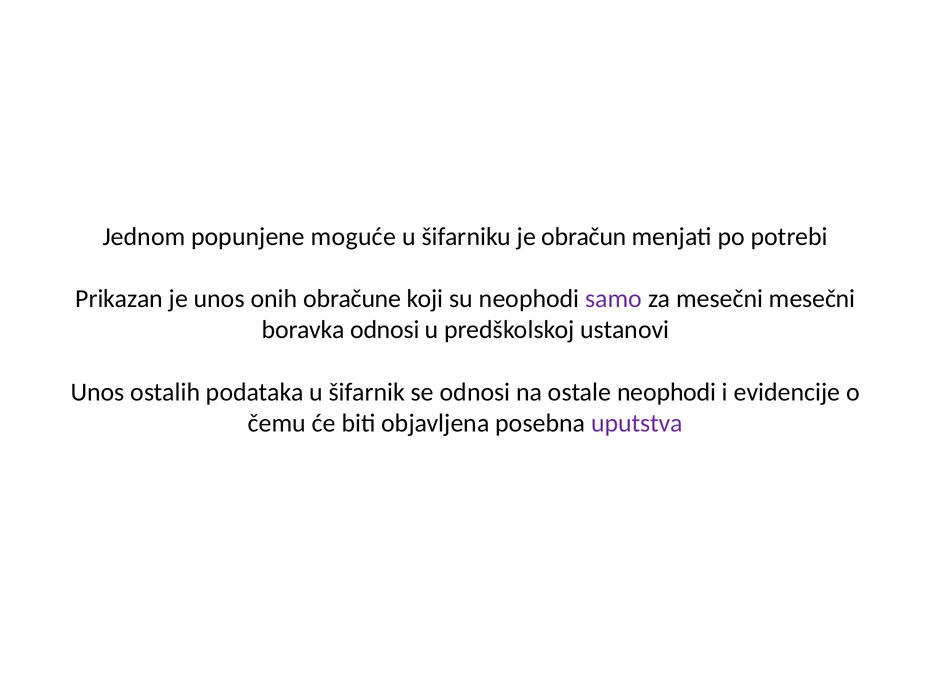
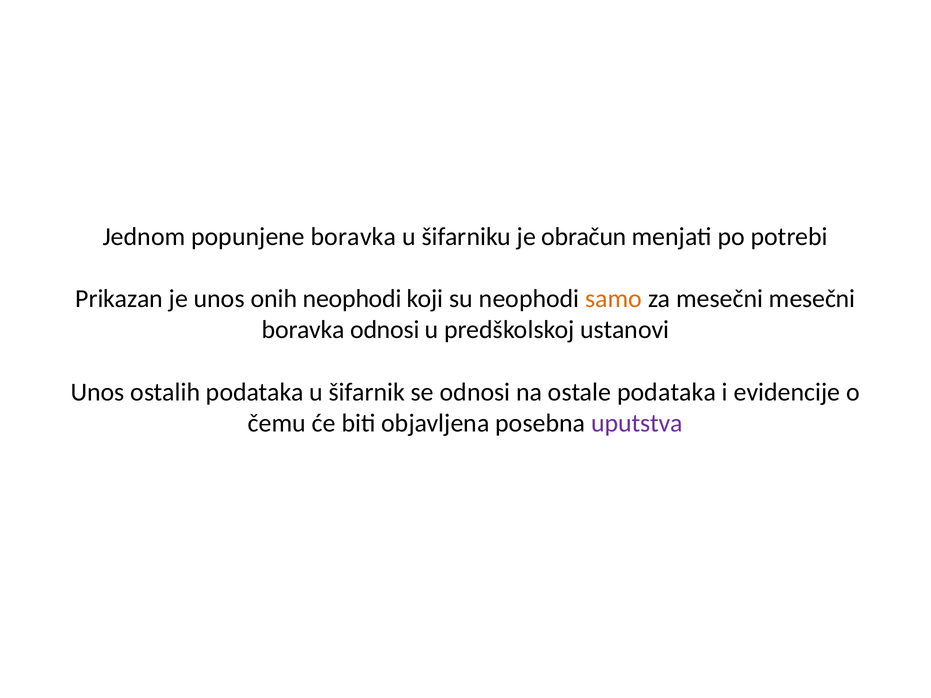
popunjene moguće: moguće -> boravka
onih obračune: obračune -> neophodi
samo colour: purple -> orange
ostale neophodi: neophodi -> podataka
